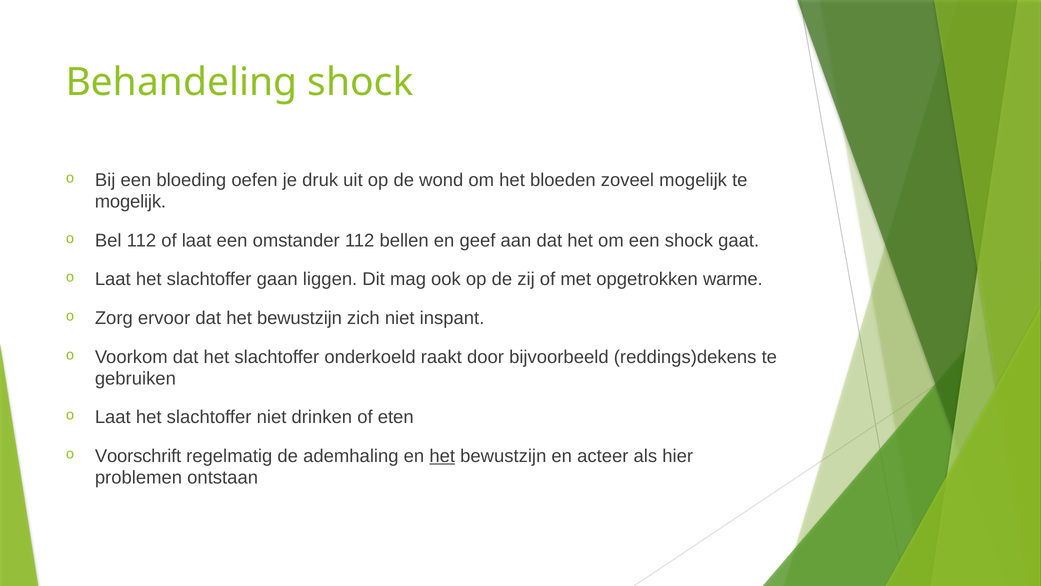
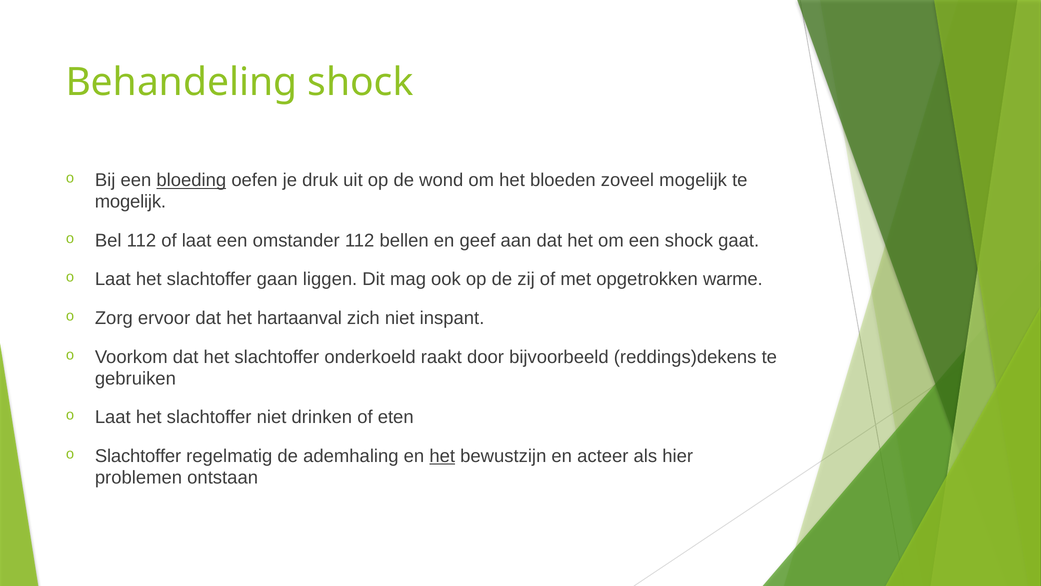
bloeding underline: none -> present
dat het bewustzijn: bewustzijn -> hartaanval
Voorschrift at (138, 456): Voorschrift -> Slachtoffer
